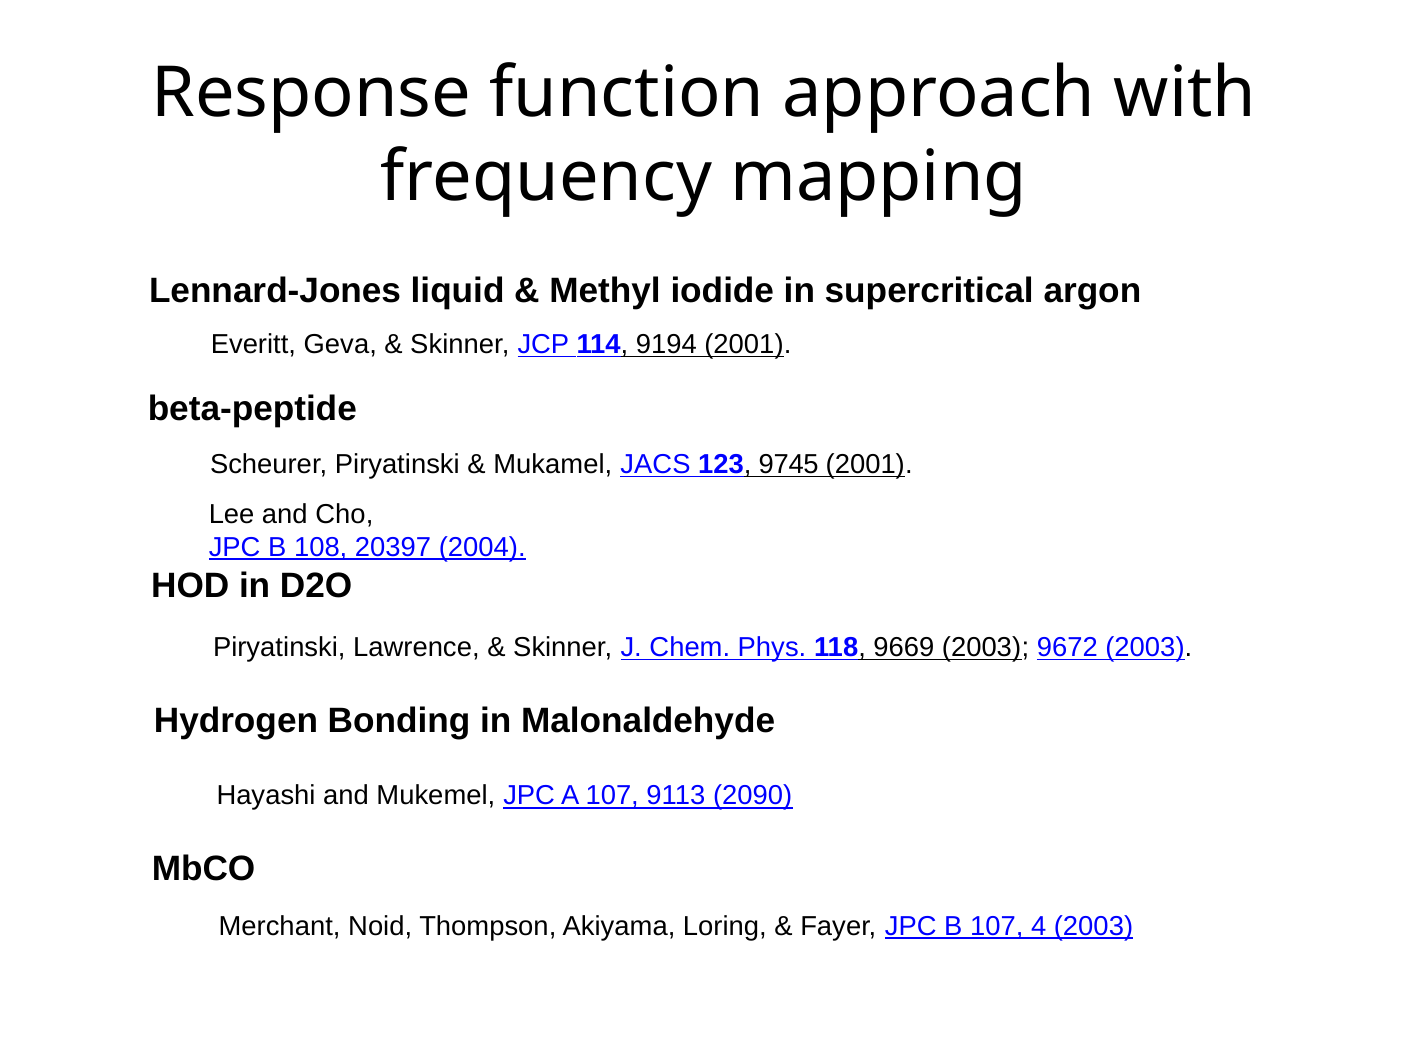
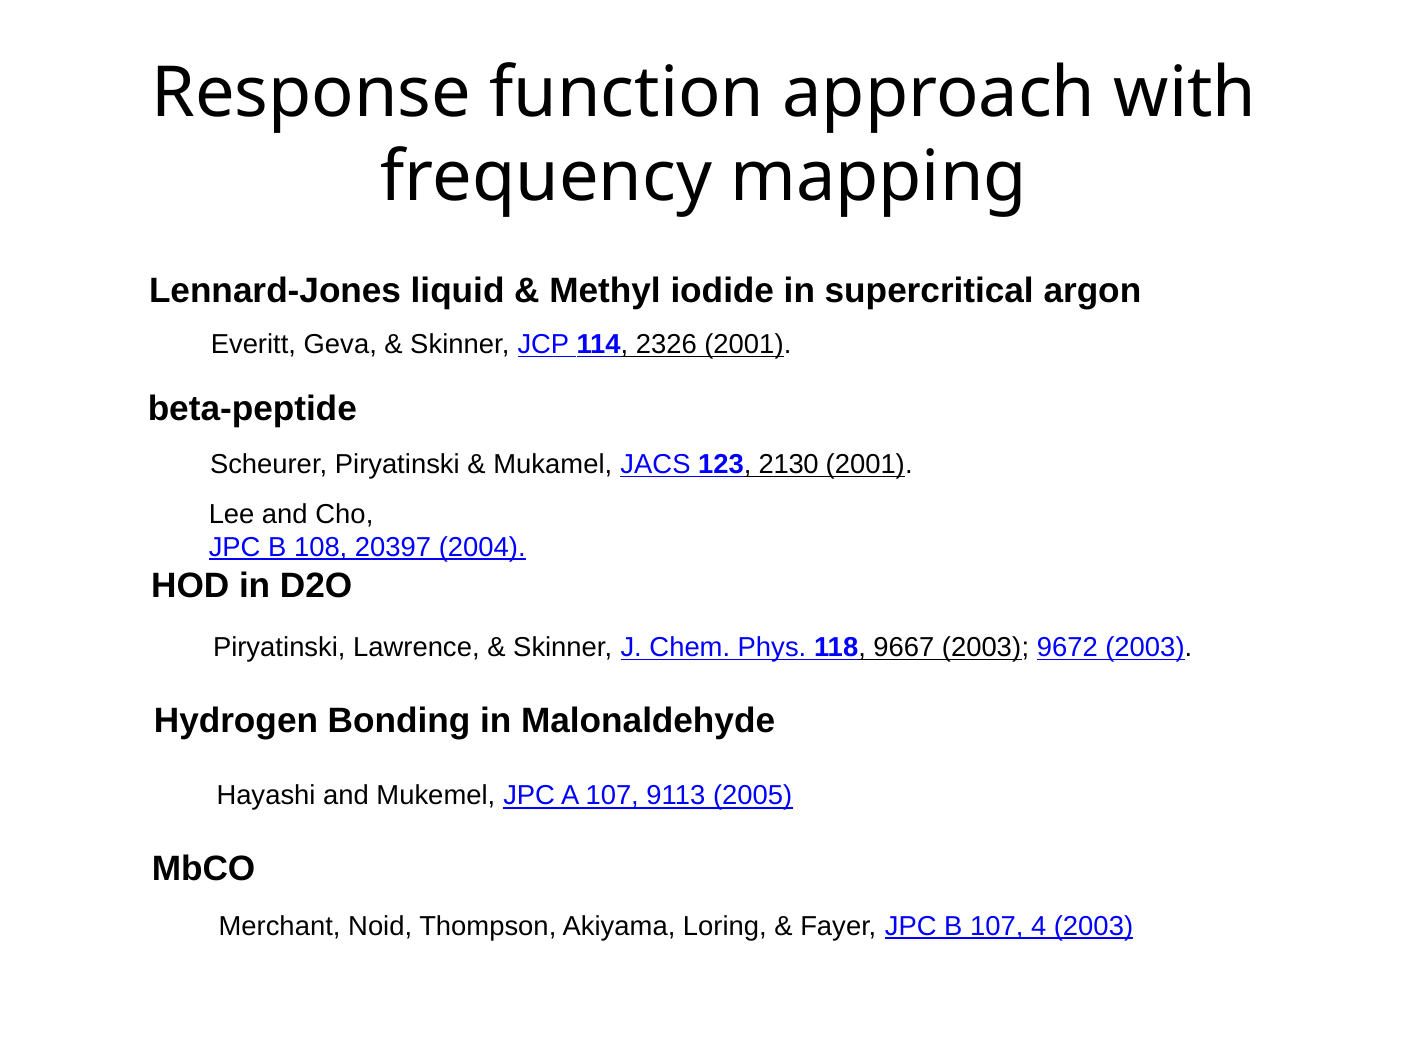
9194: 9194 -> 2326
9745: 9745 -> 2130
9669: 9669 -> 9667
2090: 2090 -> 2005
